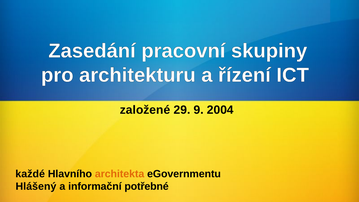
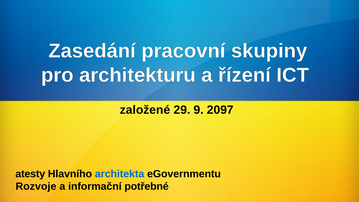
2004: 2004 -> 2097
každé: každé -> atesty
architekta colour: orange -> blue
Hlášený: Hlášený -> Rozvoje
